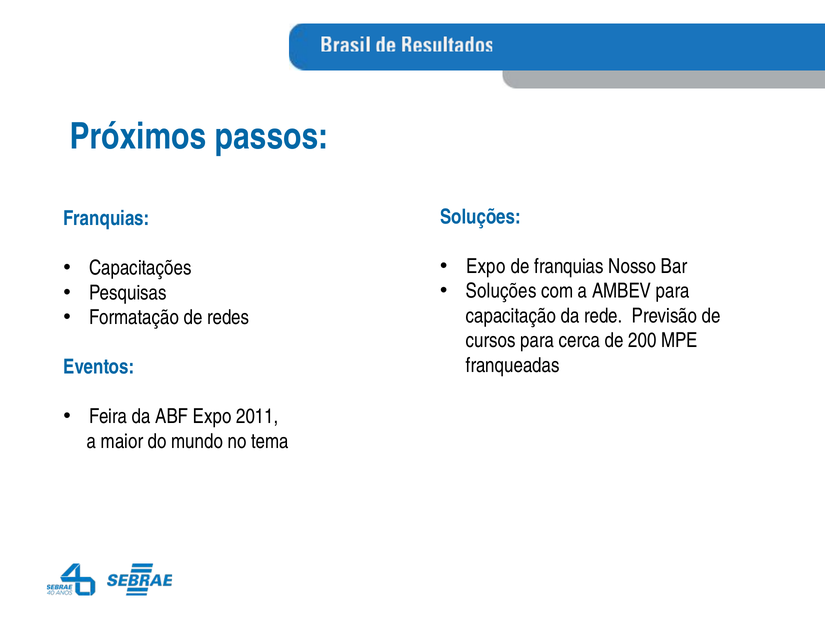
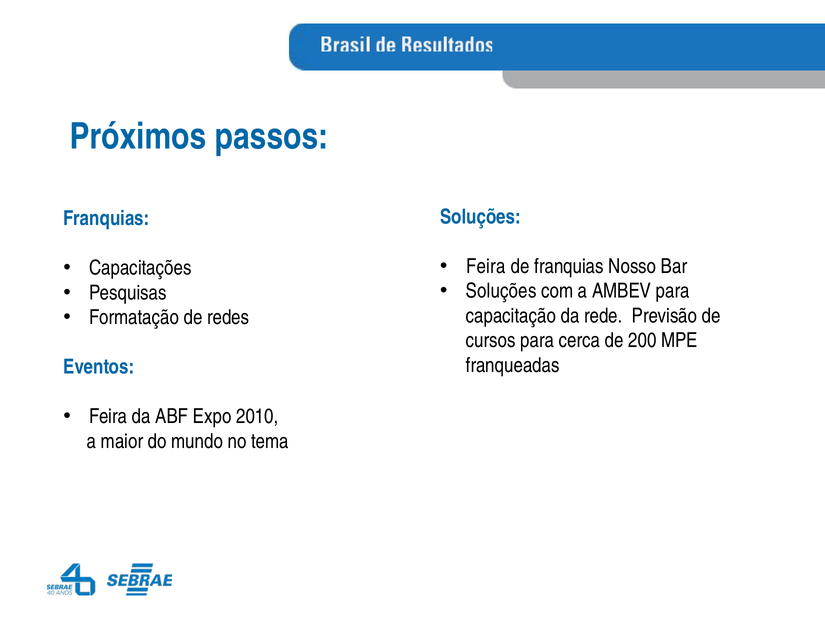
Expo at (486, 266): Expo -> Feira
2011: 2011 -> 2010
